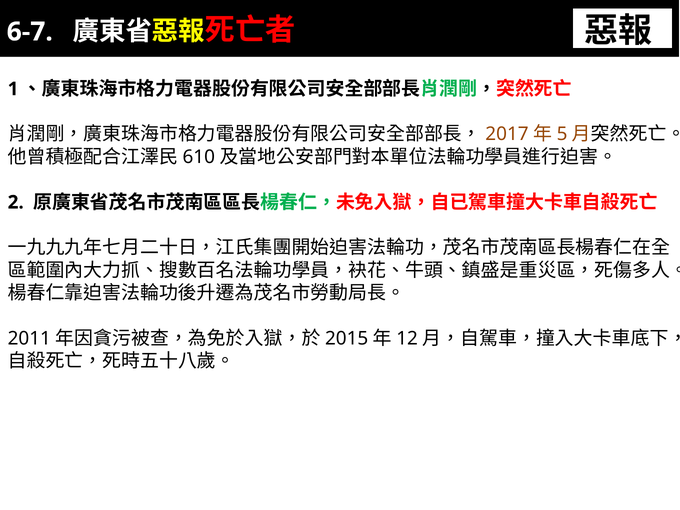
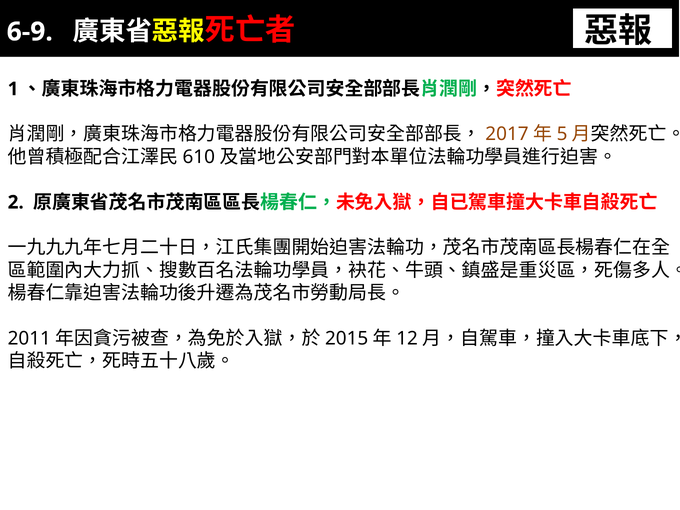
6-7: 6-7 -> 6-9
